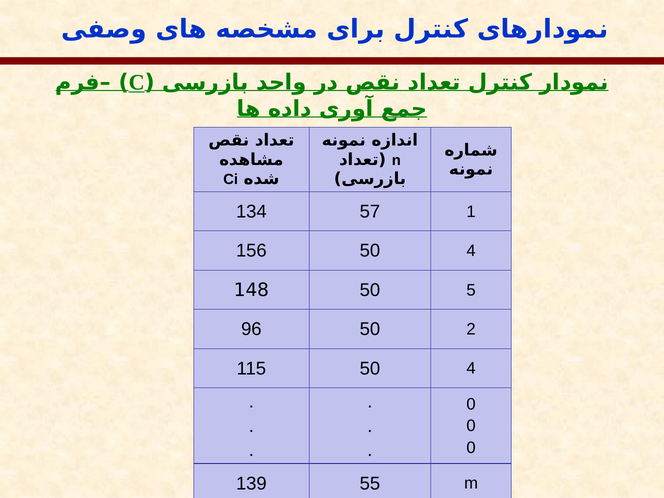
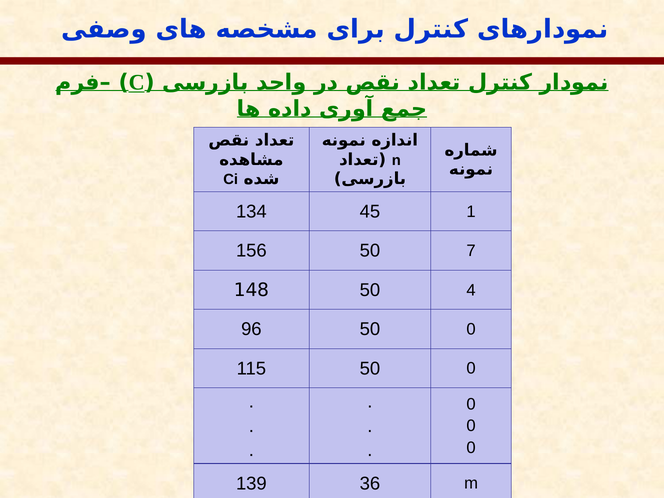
57: 57 -> 45
156 50 4: 4 -> 7
5: 5 -> 4
96 50 2: 2 -> 0
115 50 4: 4 -> 0
55: 55 -> 36
